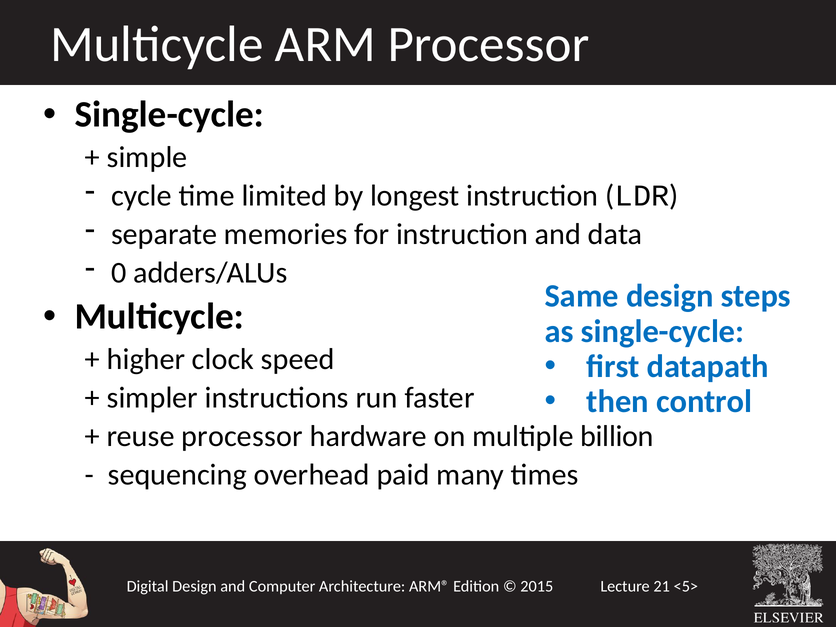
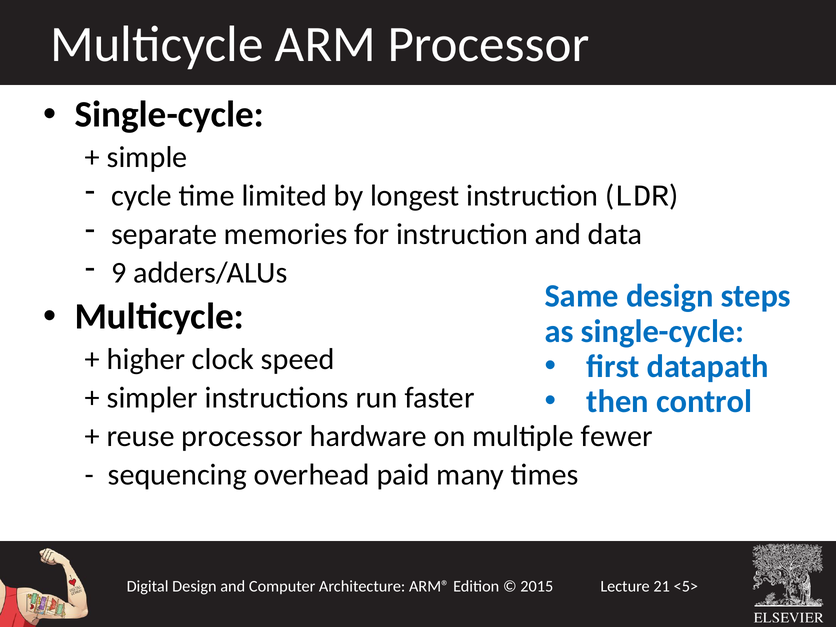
0: 0 -> 9
billion: billion -> fewer
